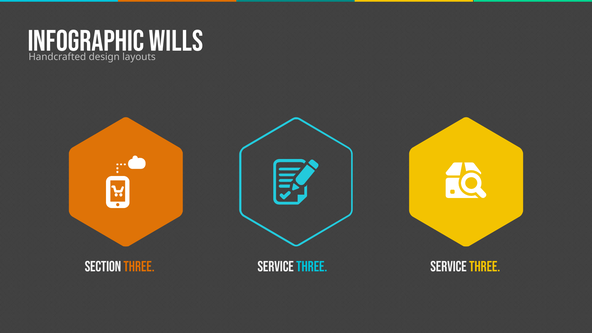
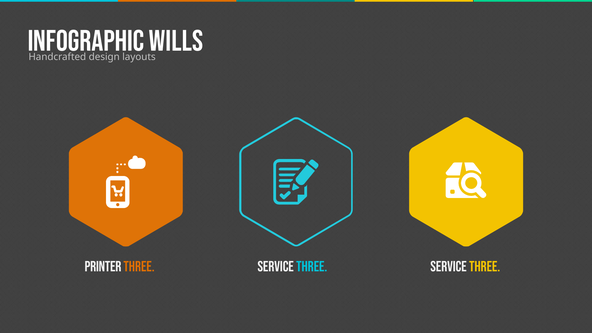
SECTION: SECTION -> PRINTER
